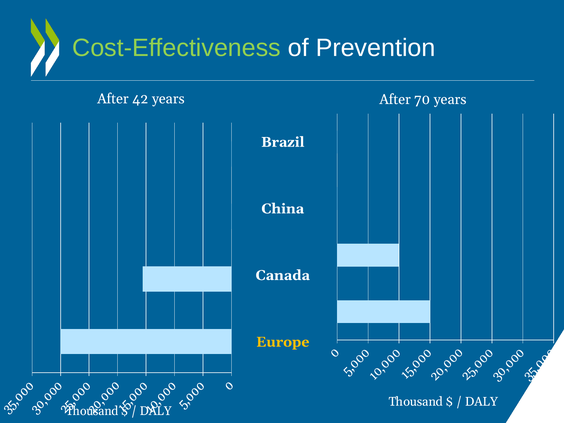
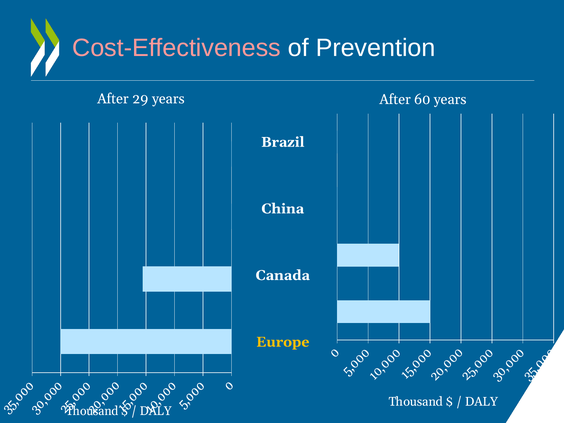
Cost-Effectiveness colour: light green -> pink
42: 42 -> 29
70: 70 -> 60
